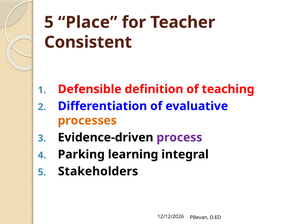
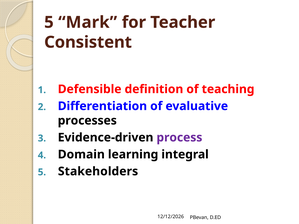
Place: Place -> Mark
processes colour: orange -> black
Parking: Parking -> Domain
